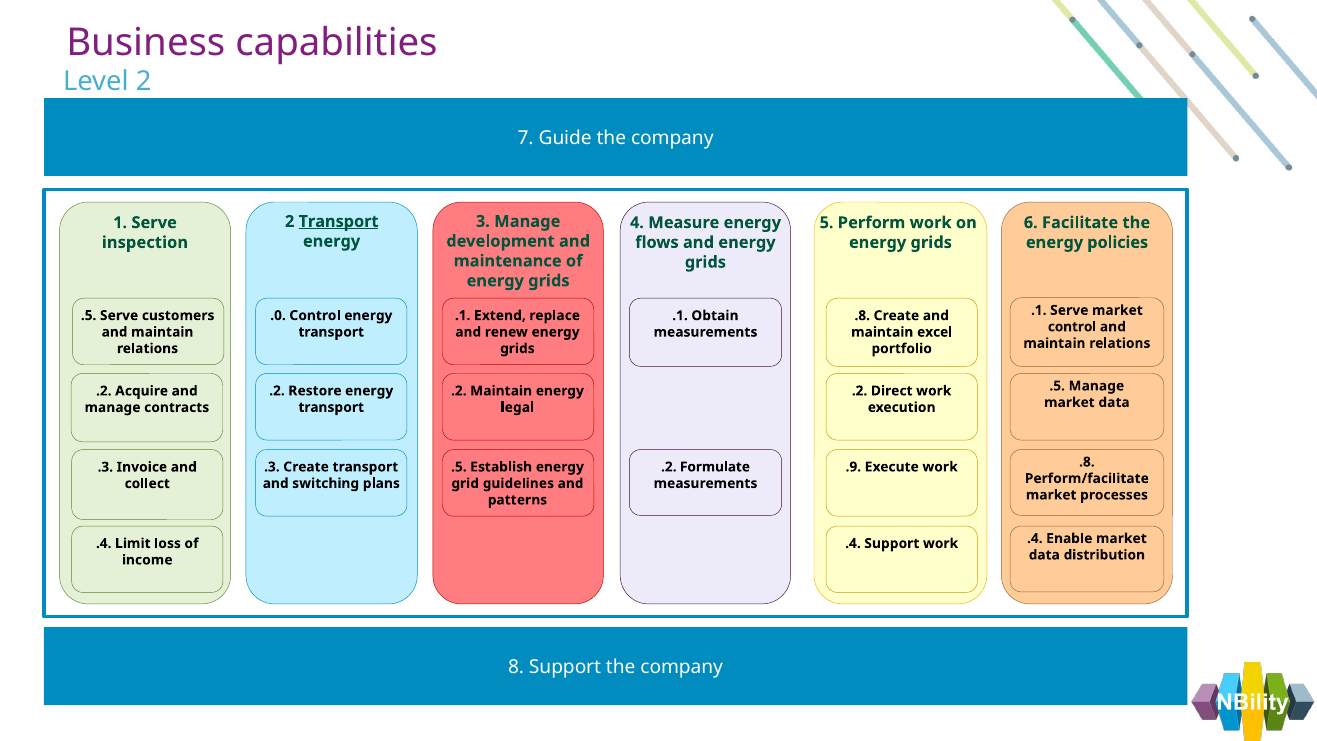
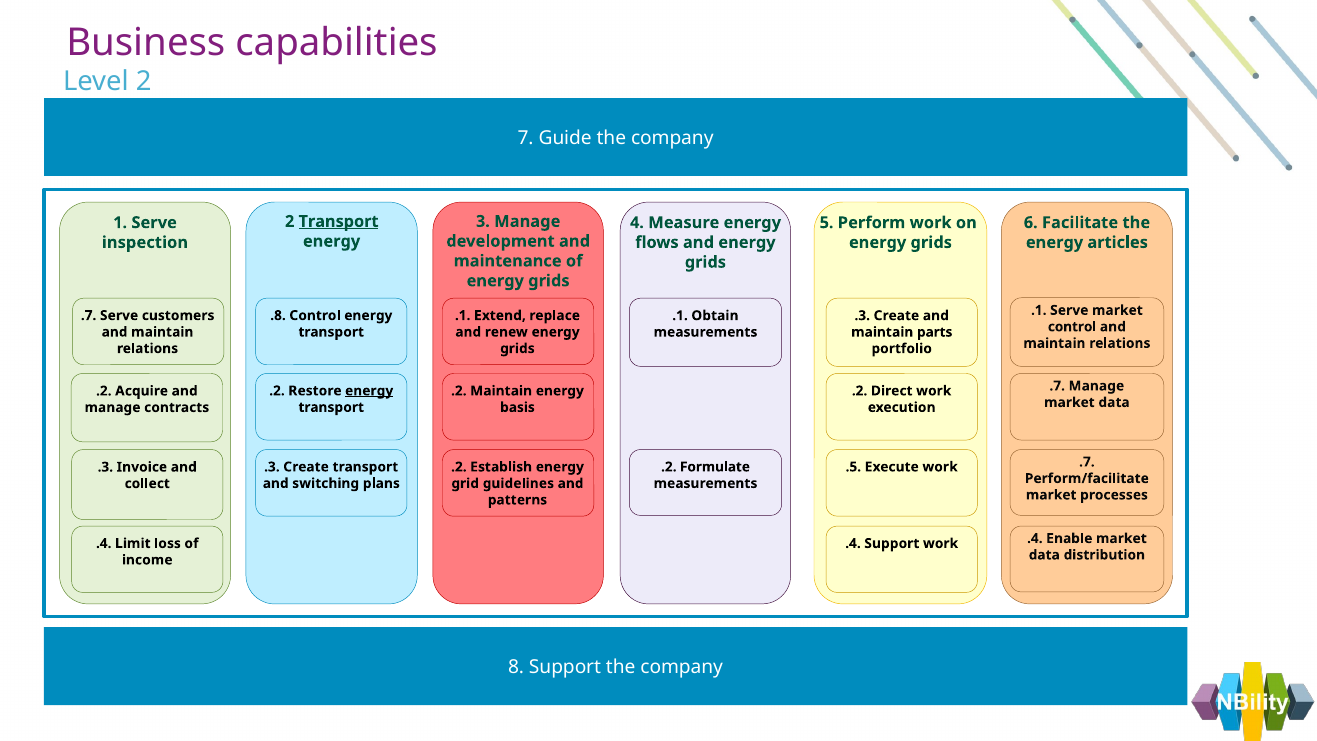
policies: policies -> articles
.5 at (89, 315): .5 -> .7
.0: .0 -> .8
.8 at (862, 316): .8 -> .3
excel: excel -> parts
.5 at (1057, 386): .5 -> .7
energy at (369, 391) underline: none -> present
legal: legal -> basis
.8 at (1087, 462): .8 -> .7
.5 at (459, 467): .5 -> .2
.9: .9 -> .5
